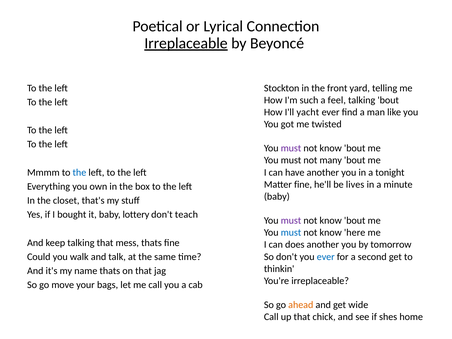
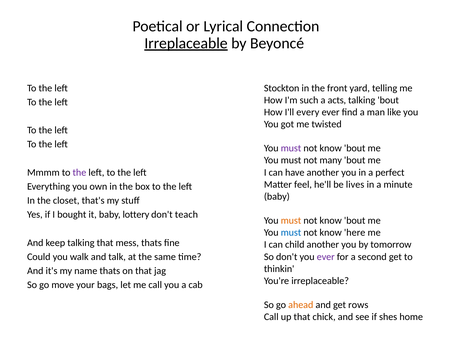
feel: feel -> acts
yacht: yacht -> every
tonight: tonight -> perfect
the at (79, 172) colour: blue -> purple
Matter fine: fine -> feel
must at (291, 221) colour: purple -> orange
does: does -> child
ever at (326, 257) colour: blue -> purple
wide: wide -> rows
